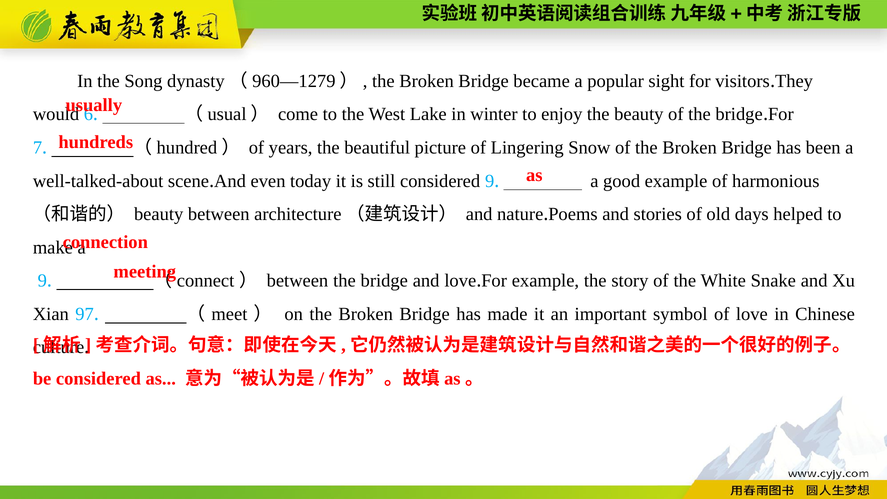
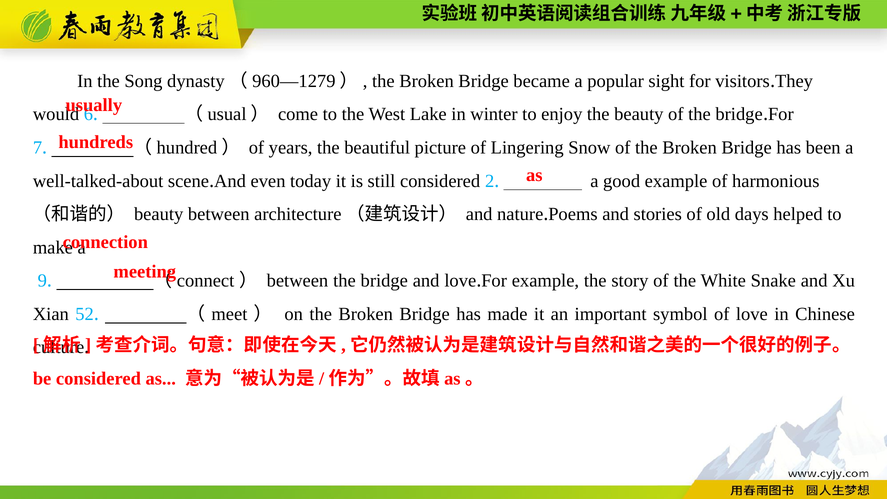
considered 9: 9 -> 2
97: 97 -> 52
